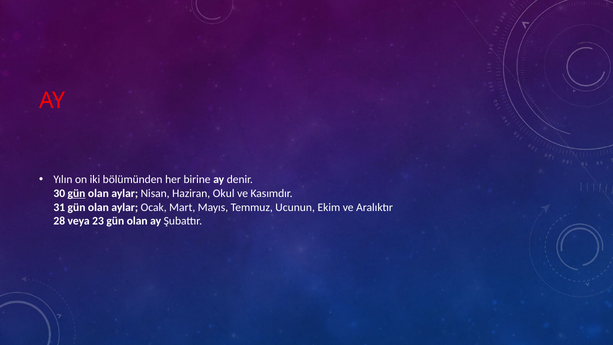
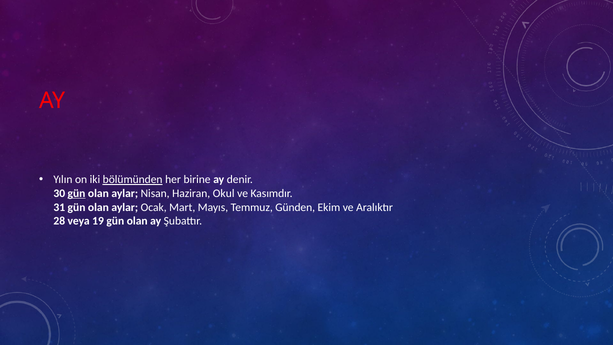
bölümünden underline: none -> present
Ucunun: Ucunun -> Günden
23: 23 -> 19
